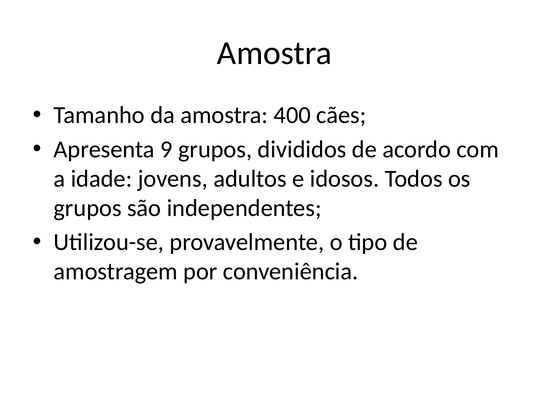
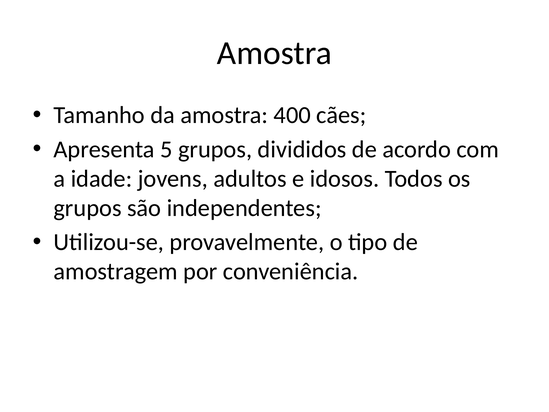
9: 9 -> 5
